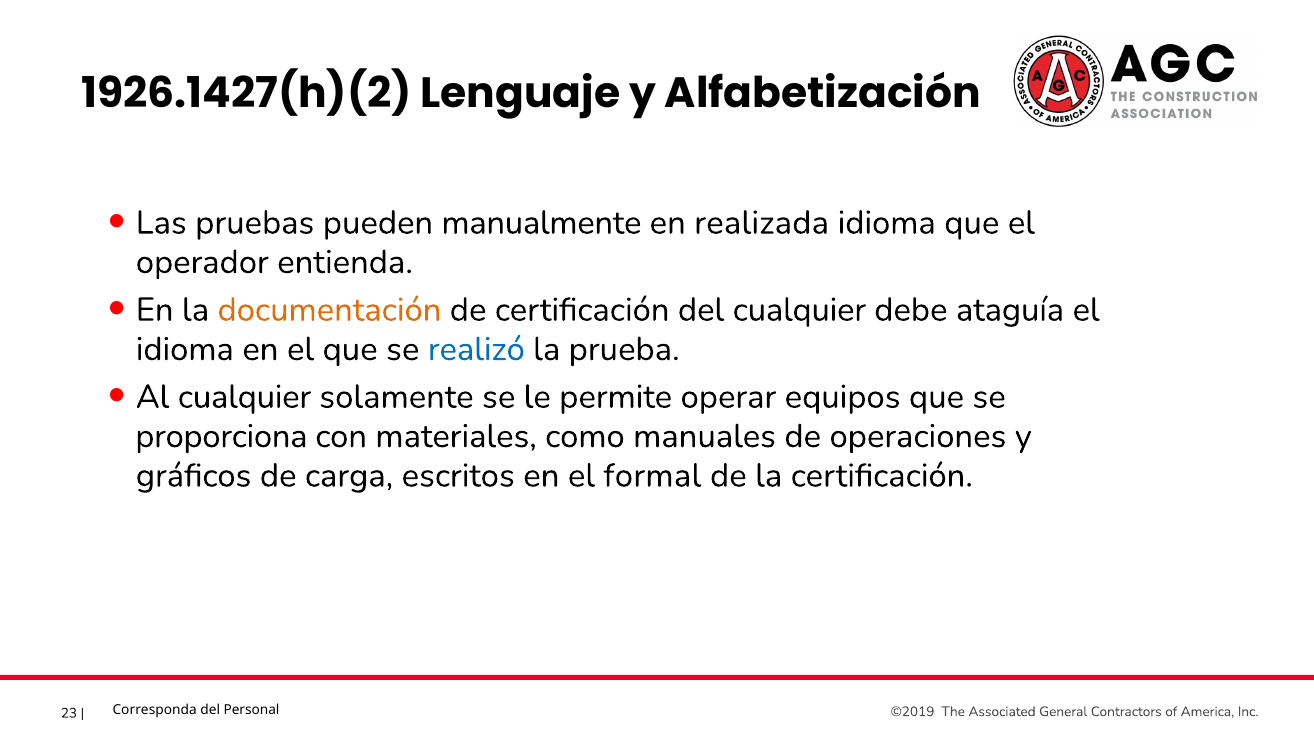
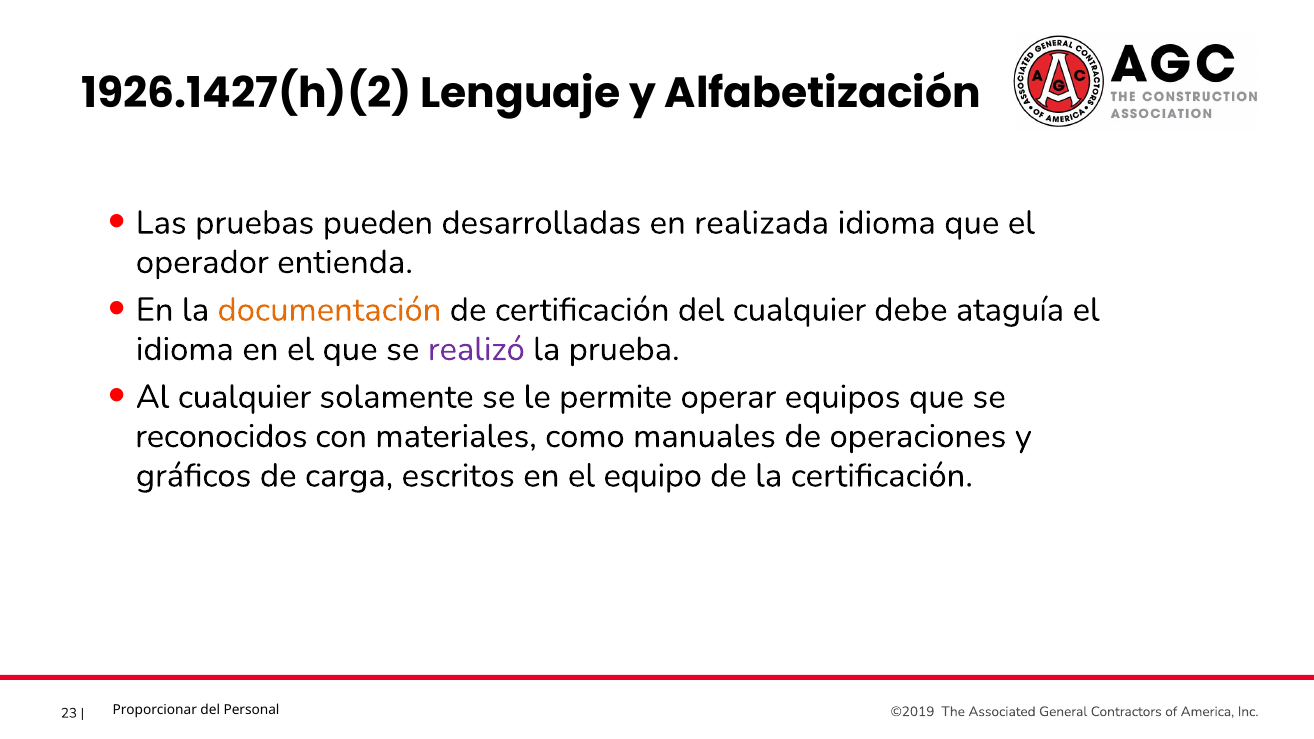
manualmente: manualmente -> desarrolladas
realizó colour: blue -> purple
proporciona: proporciona -> reconocidos
formal: formal -> equipo
Corresponda: Corresponda -> Proporcionar
